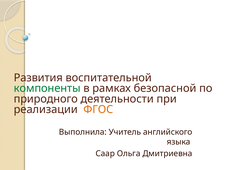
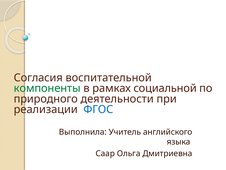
Развития: Развития -> Согласия
безопасной: безопасной -> социальной
ФГОС colour: orange -> blue
